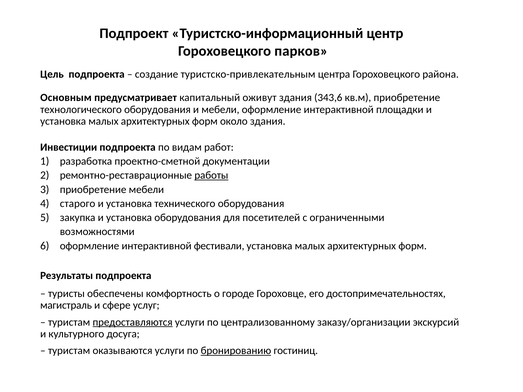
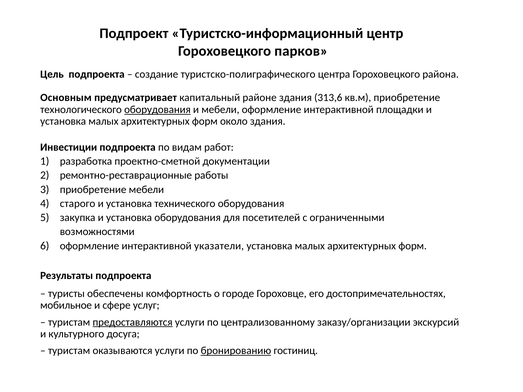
туристско-привлекательным: туристско-привлекательным -> туристско-полиграфического
оживут: оживут -> районе
343,6: 343,6 -> 313,6
оборудования at (157, 110) underline: none -> present
работы underline: present -> none
фестивали: фестивали -> указатели
магистраль: магистраль -> мобильное
